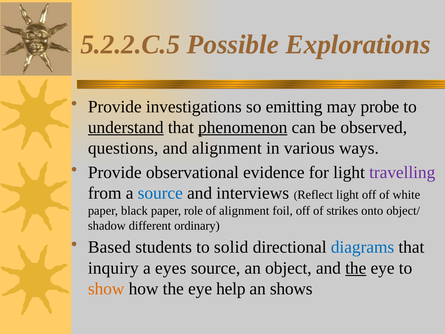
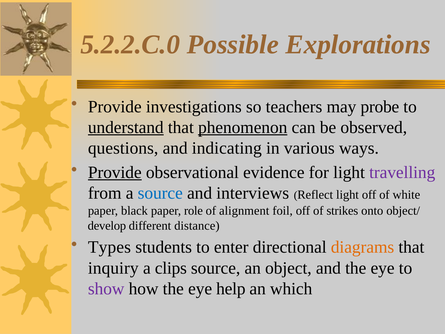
5.2.2.C.5: 5.2.2.C.5 -> 5.2.2.C.0
emitting: emitting -> teachers
and alignment: alignment -> indicating
Provide at (115, 172) underline: none -> present
shadow: shadow -> develop
ordinary: ordinary -> distance
Based: Based -> Types
solid: solid -> enter
diagrams colour: blue -> orange
eyes: eyes -> clips
the at (356, 268) underline: present -> none
show colour: orange -> purple
shows: shows -> which
